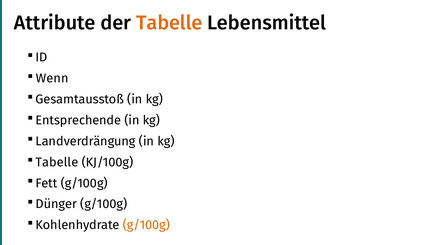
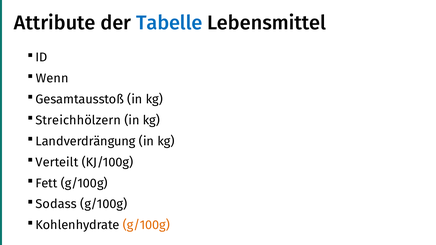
Tabelle at (169, 23) colour: orange -> blue
Entsprechende: Entsprechende -> Streichhölzern
Tabelle at (57, 162): Tabelle -> Verteilt
Dünger: Dünger -> Sodass
